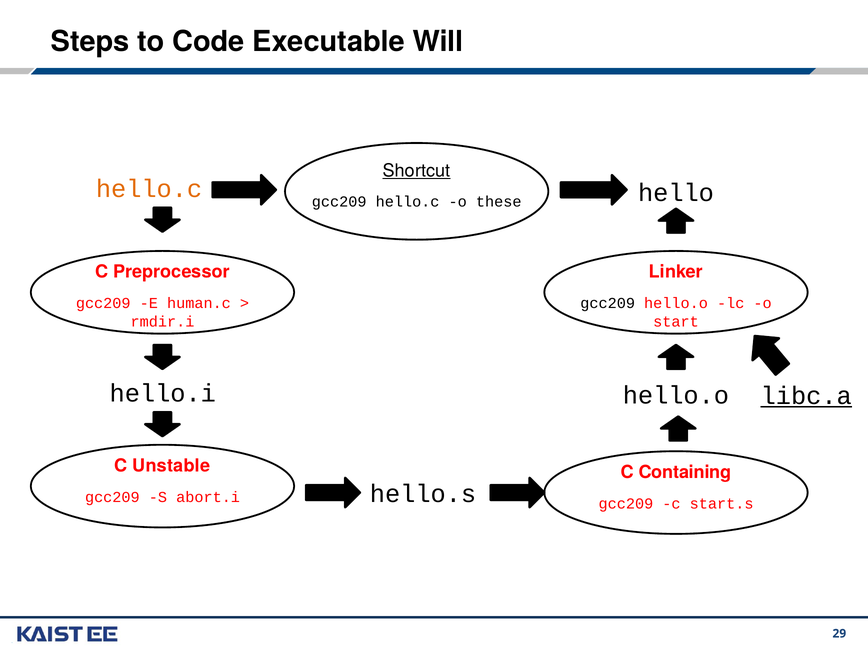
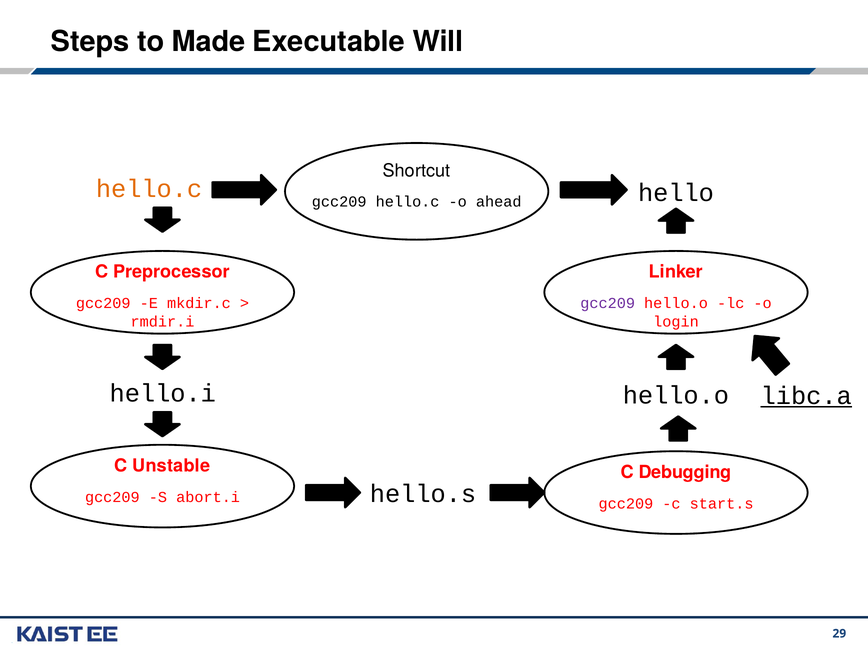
Code: Code -> Made
Shortcut underline: present -> none
these: these -> ahead
human.c: human.c -> mkdir.c
gcc209 at (608, 303) colour: black -> purple
start: start -> login
Containing: Containing -> Debugging
